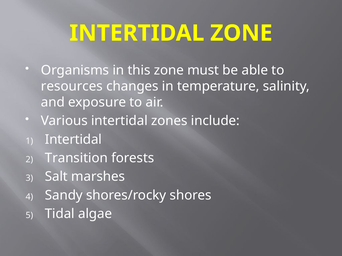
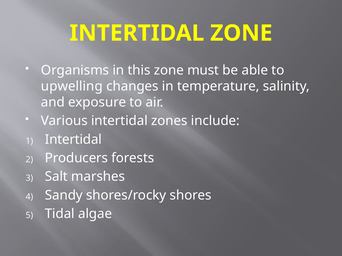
resources: resources -> upwelling
Transition: Transition -> Producers
